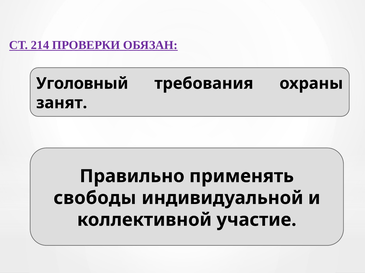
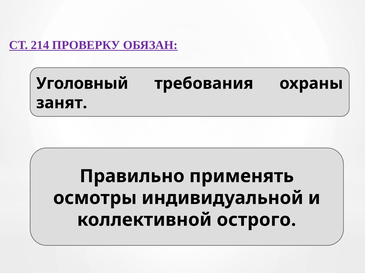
ПРОВЕРКИ: ПРОВЕРКИ -> ПРОВЕРКУ
свободы: свободы -> осмотры
участие: участие -> острого
